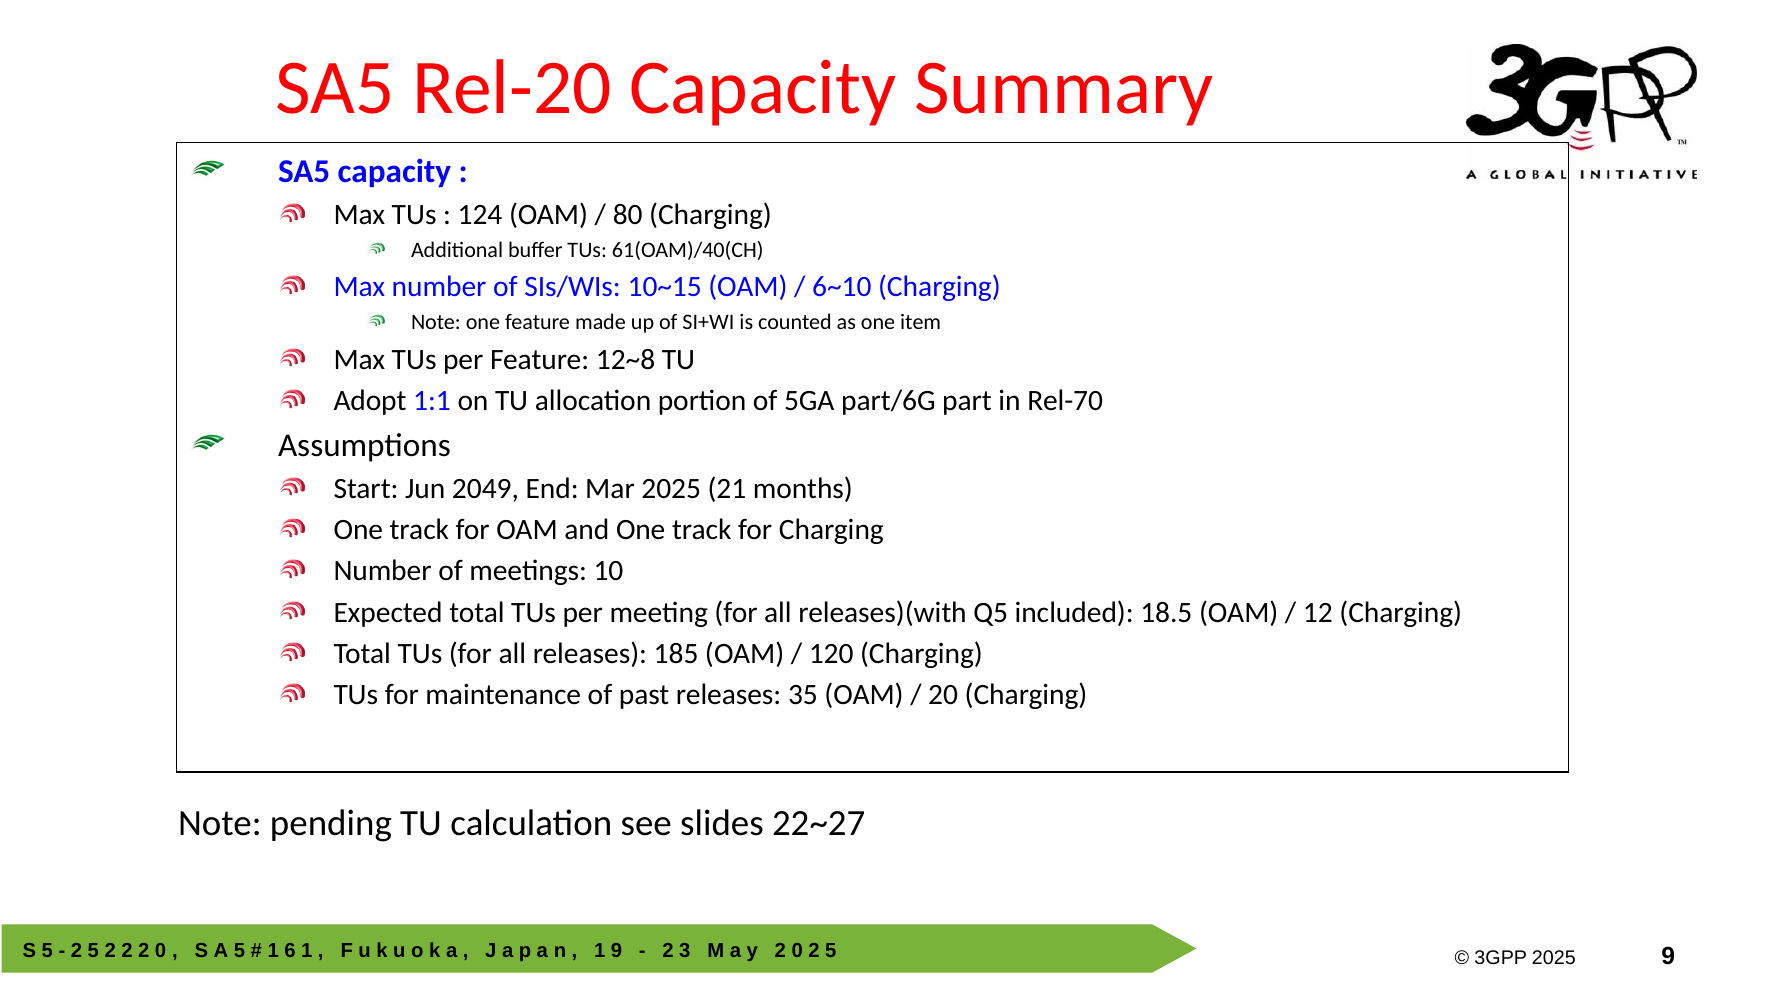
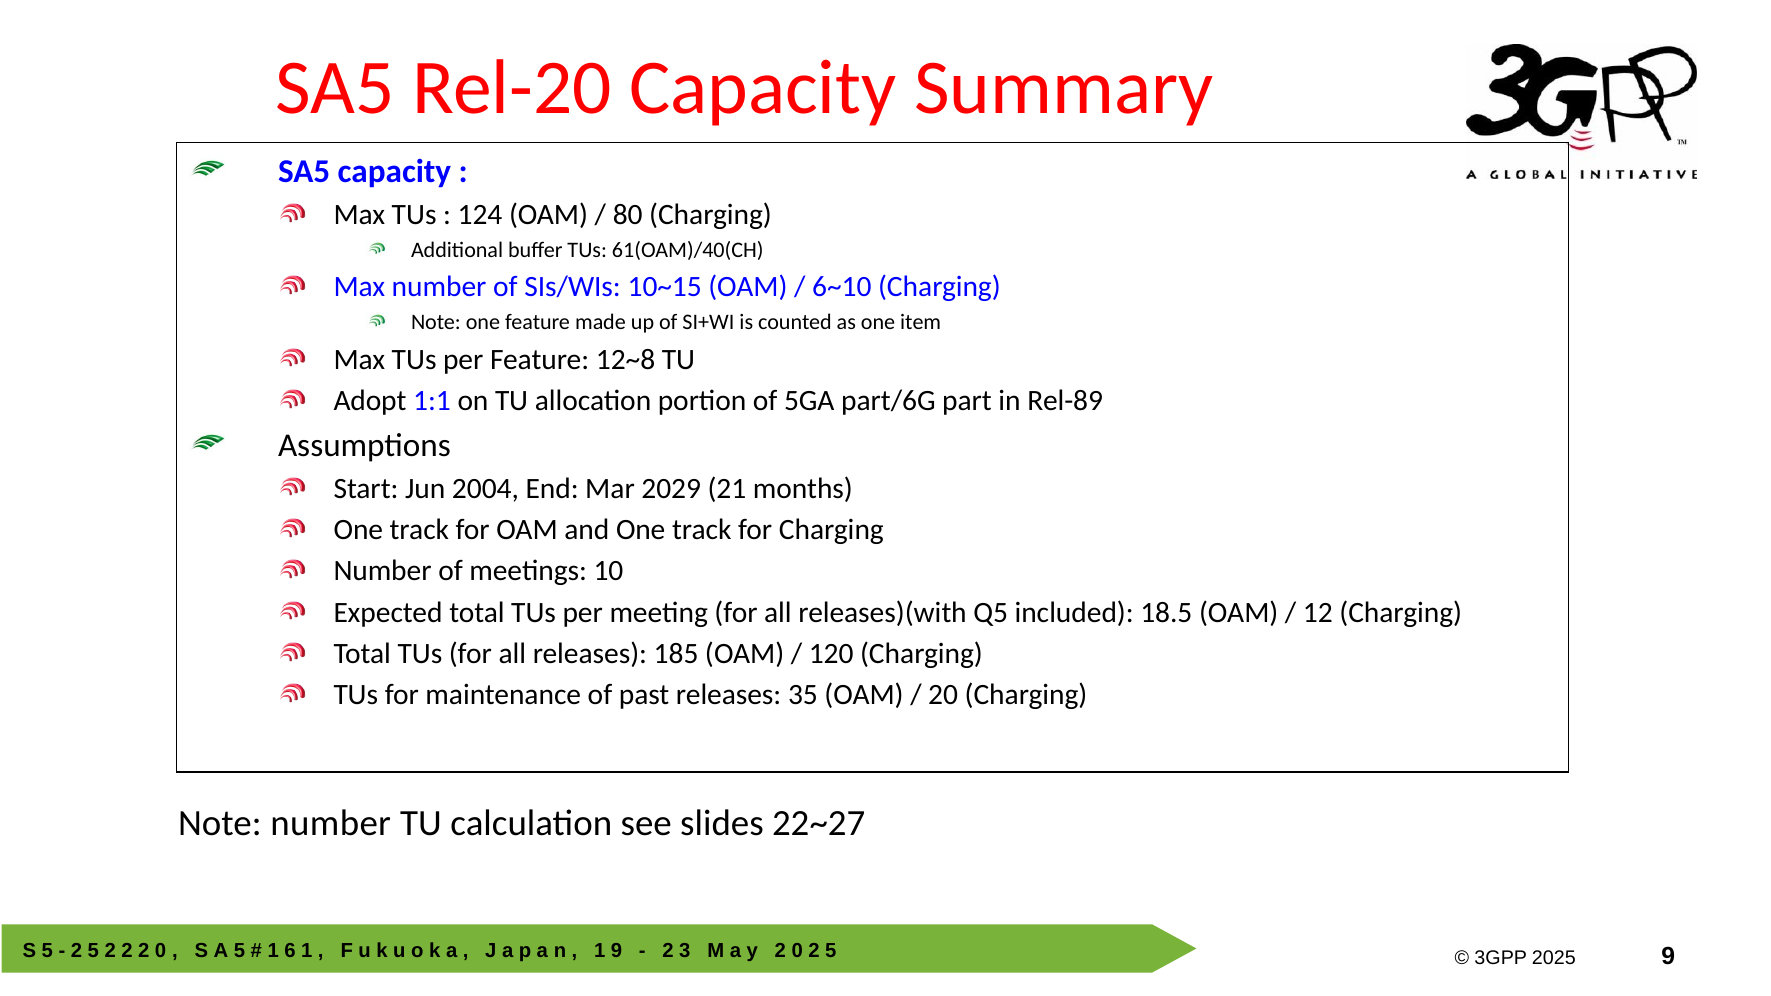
Rel-70: Rel-70 -> Rel-89
2049: 2049 -> 2004
Mar 2025: 2025 -> 2029
Note pending: pending -> number
